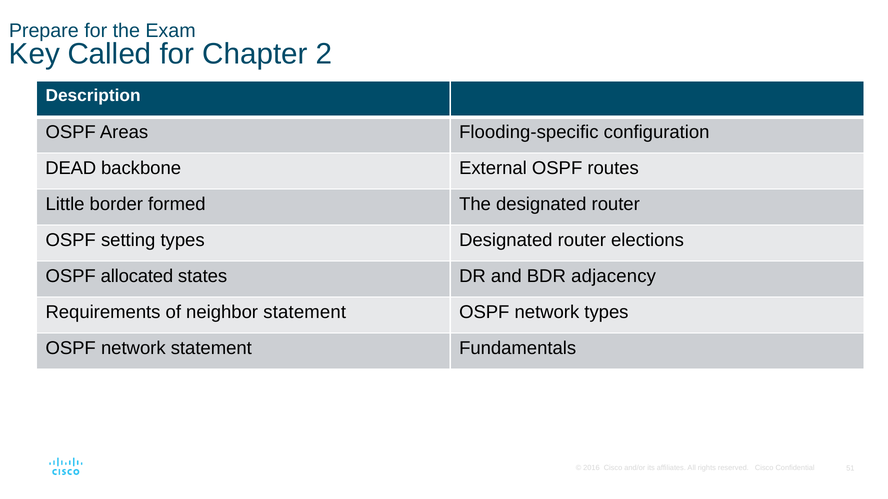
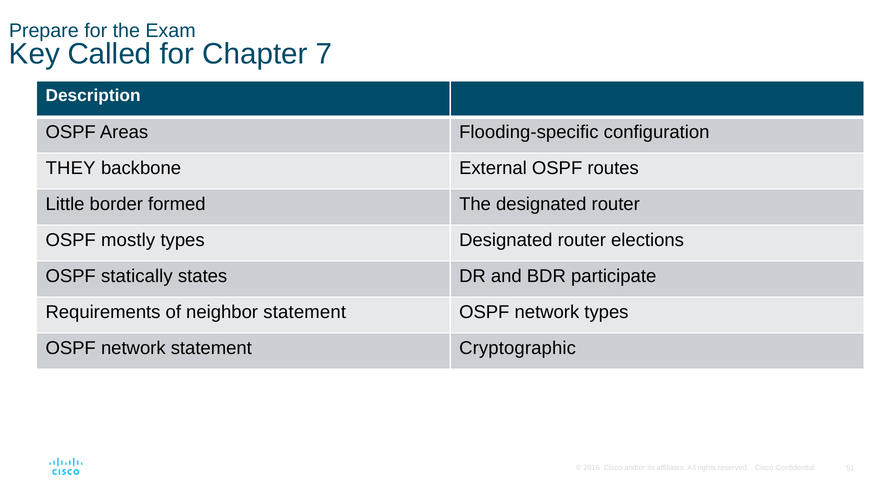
2: 2 -> 7
DEAD: DEAD -> THEY
setting: setting -> mostly
allocated: allocated -> statically
adjacency: adjacency -> participate
Fundamentals: Fundamentals -> Cryptographic
